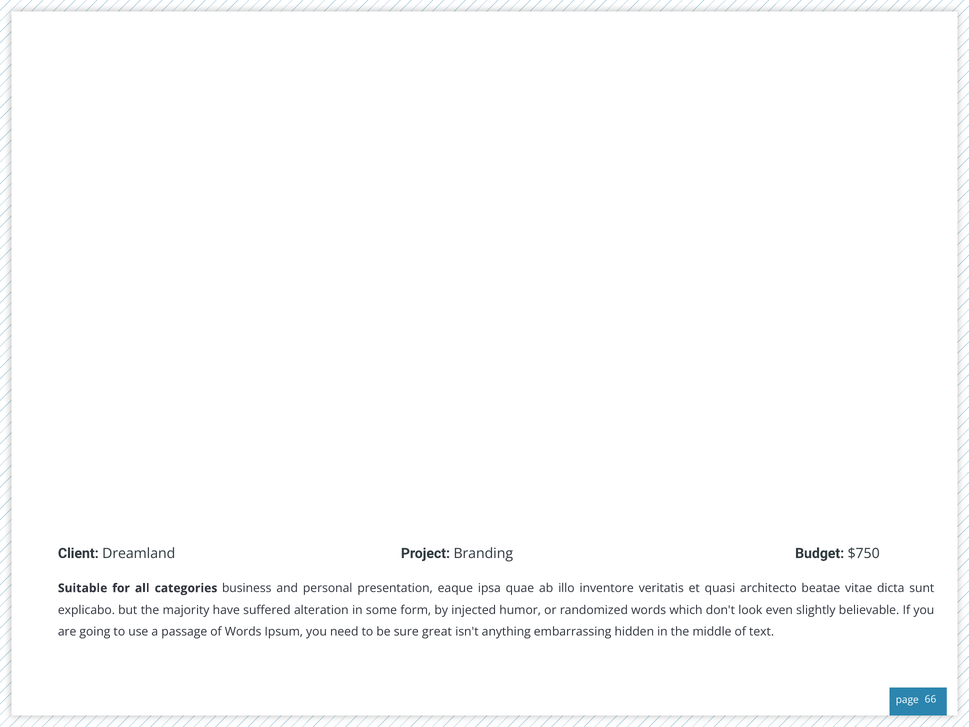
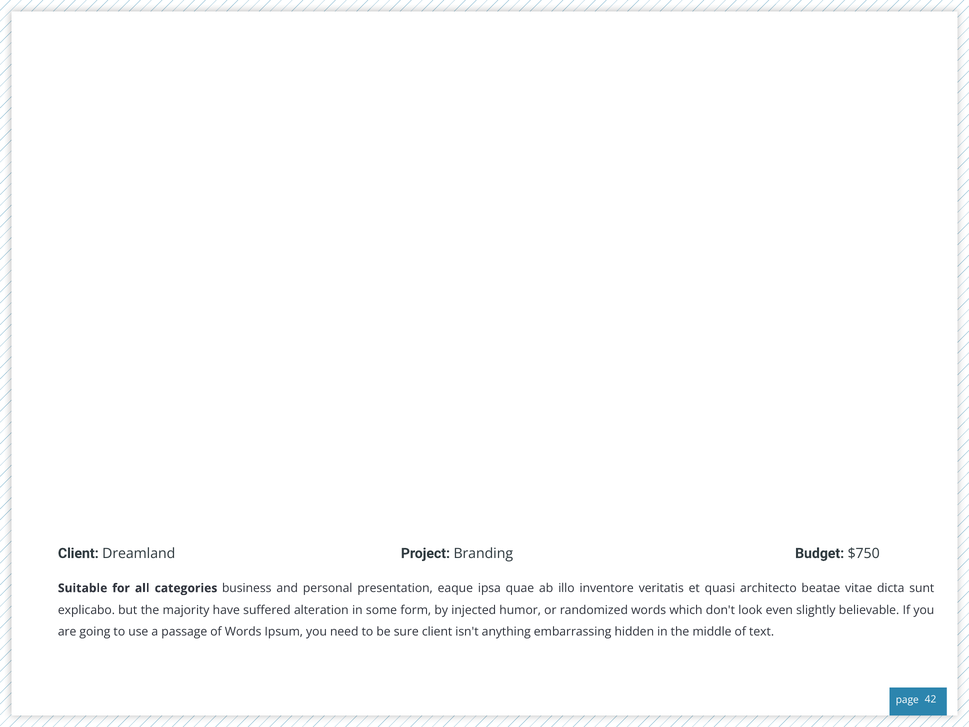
sure great: great -> client
66: 66 -> 42
